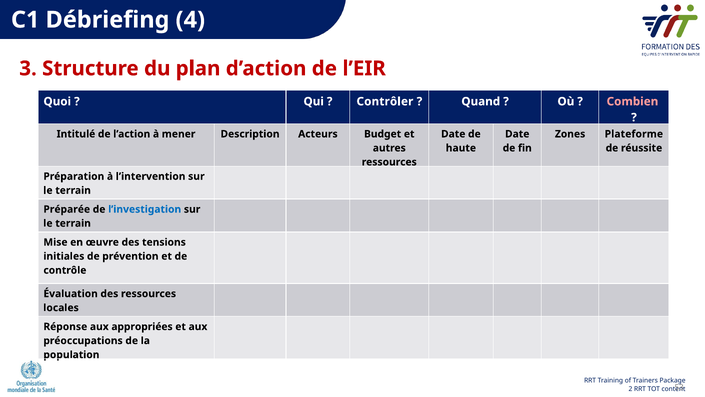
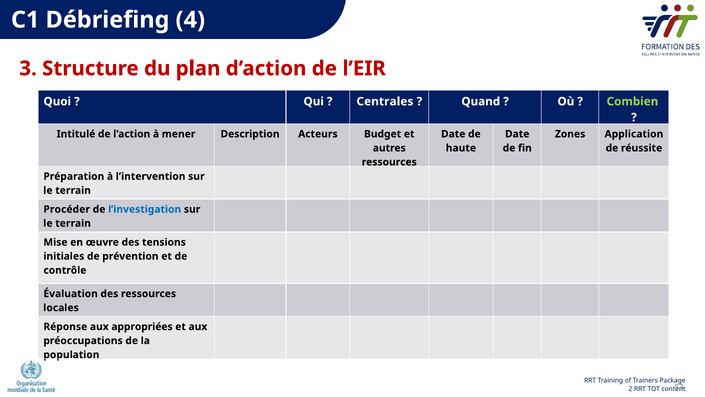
Contrôler: Contrôler -> Centrales
Combien colour: pink -> light green
Plateforme: Plateforme -> Application
Préparée: Préparée -> Procéder
